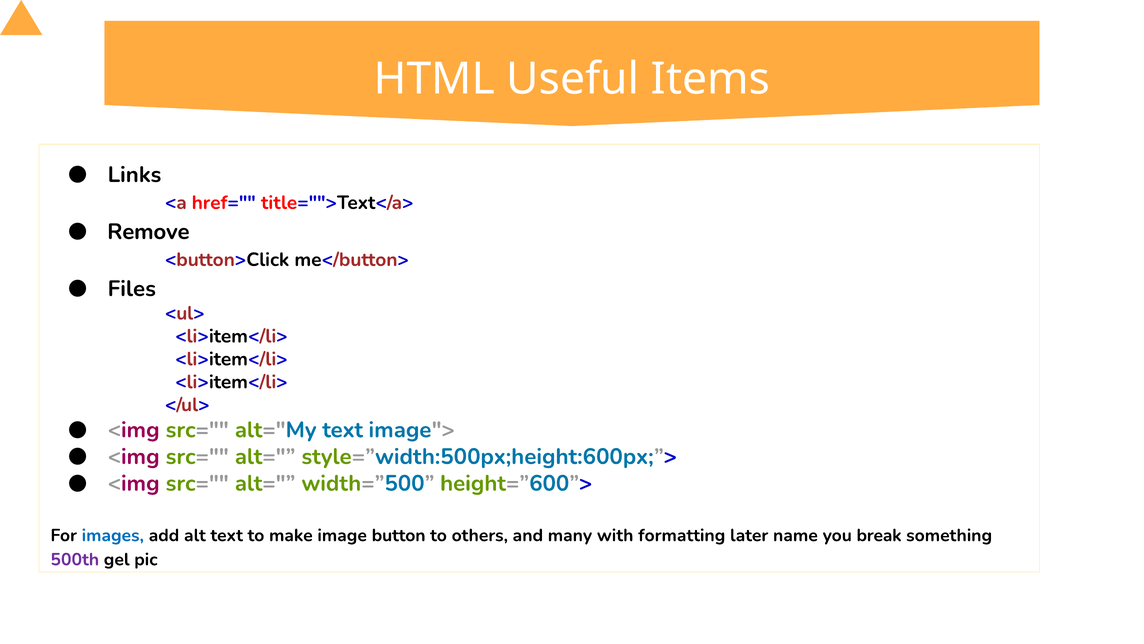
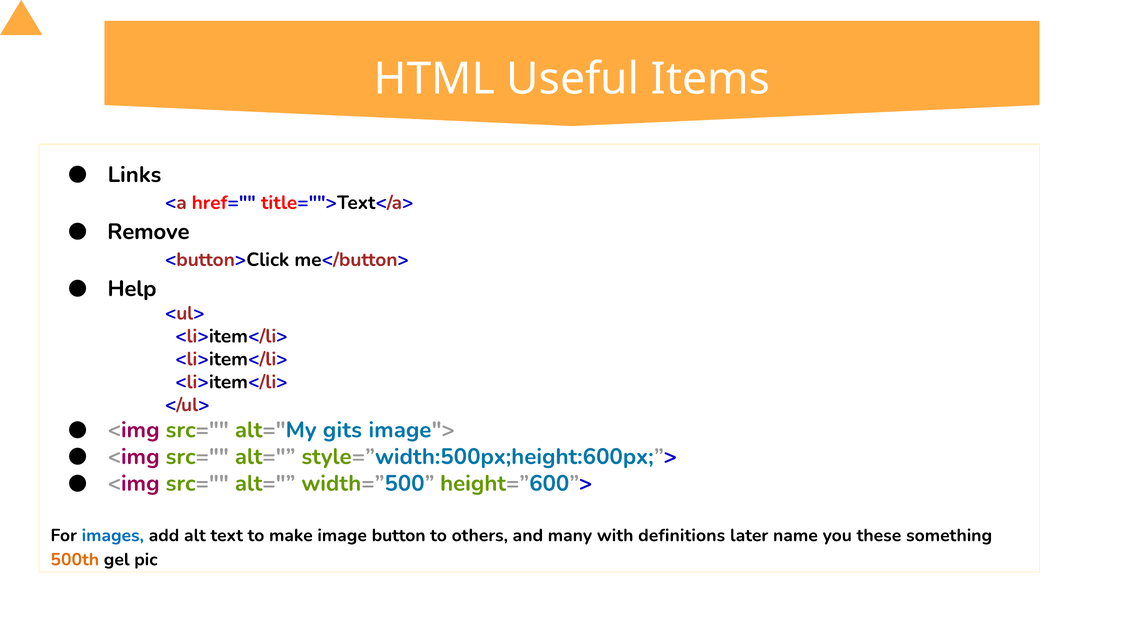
Files: Files -> Help
alt="My text: text -> gits
formatting: formatting -> definitions
break: break -> these
500th colour: purple -> orange
